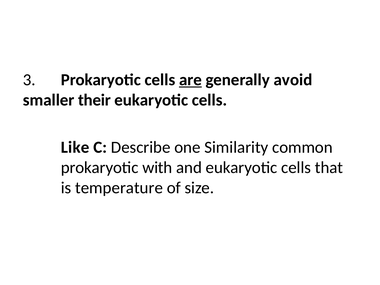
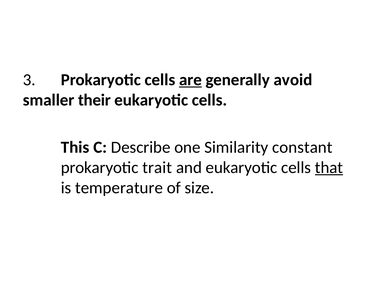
Like: Like -> This
common: common -> constant
with: with -> trait
that underline: none -> present
